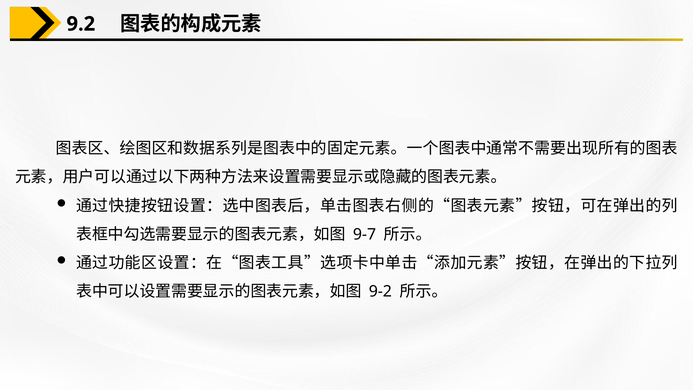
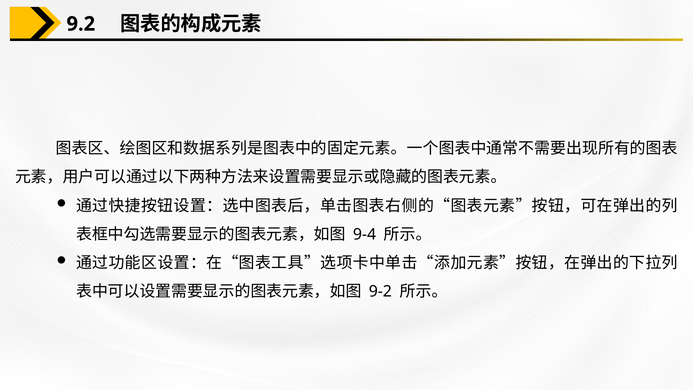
9-7: 9-7 -> 9-4
